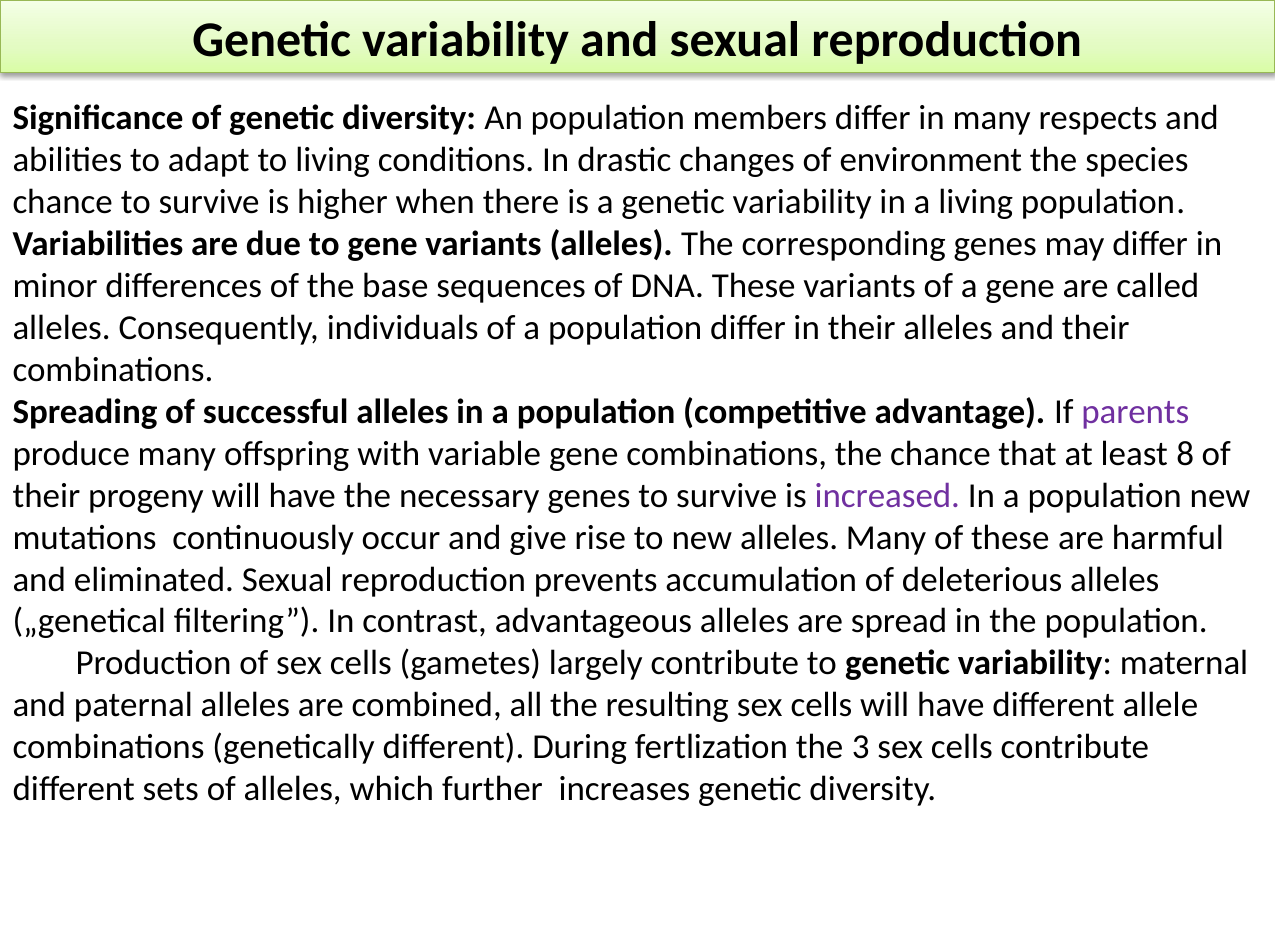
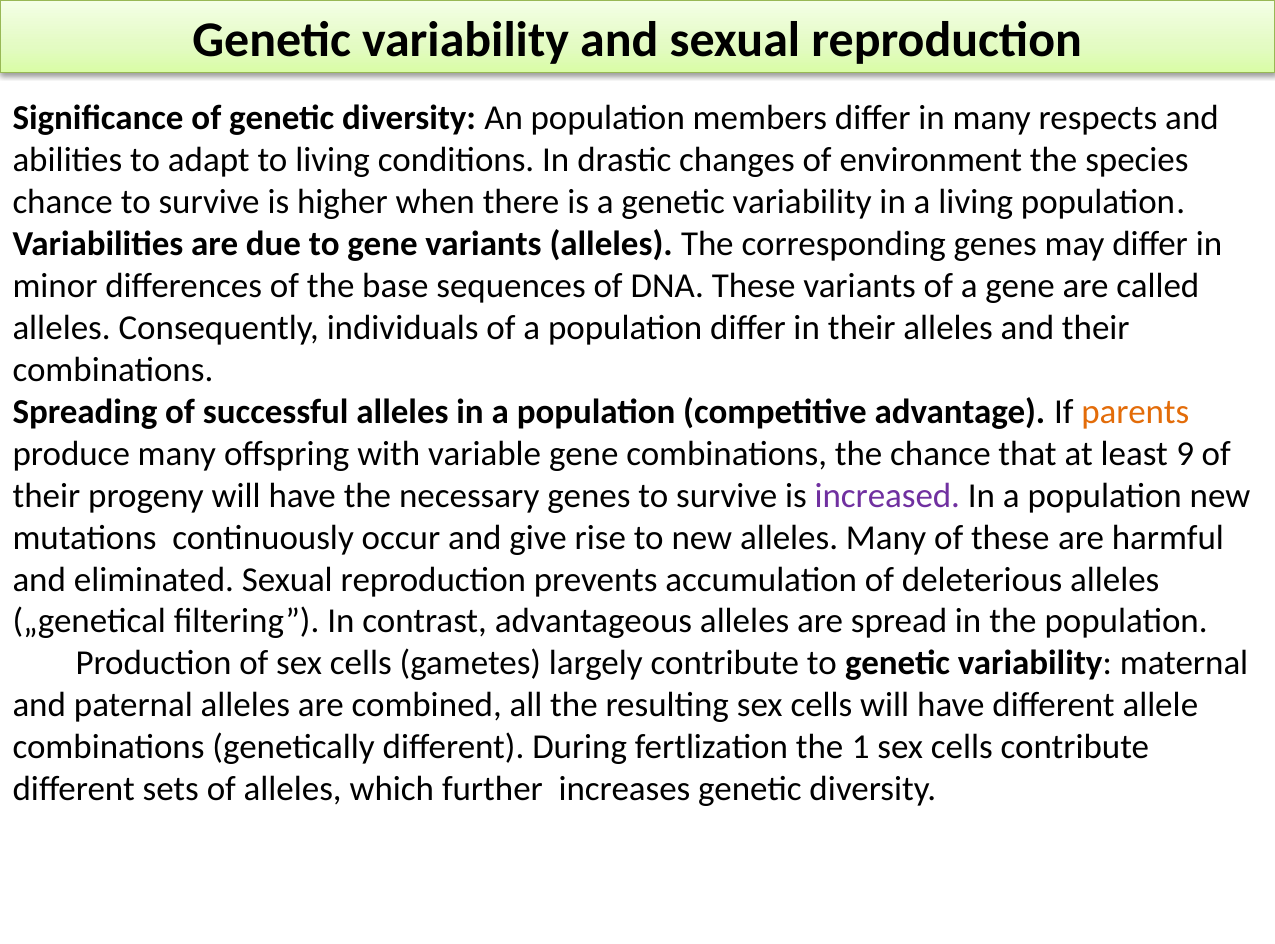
parents colour: purple -> orange
8: 8 -> 9
3: 3 -> 1
